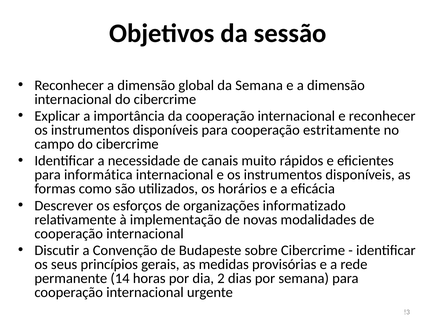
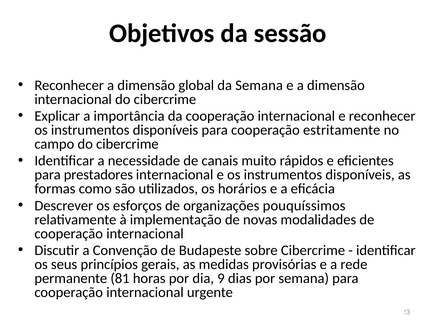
informática: informática -> prestadores
informatizado: informatizado -> pouquíssimos
14: 14 -> 81
2: 2 -> 9
